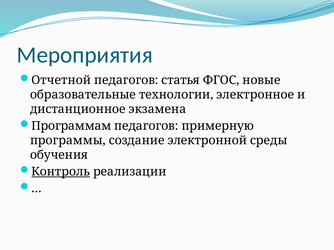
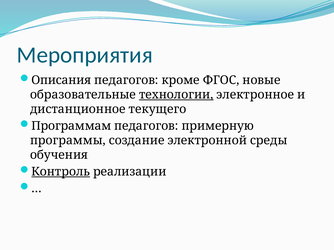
Отчетной: Отчетной -> Описания
статья: статья -> кроме
технологии underline: none -> present
экзамена: экзамена -> текущего
